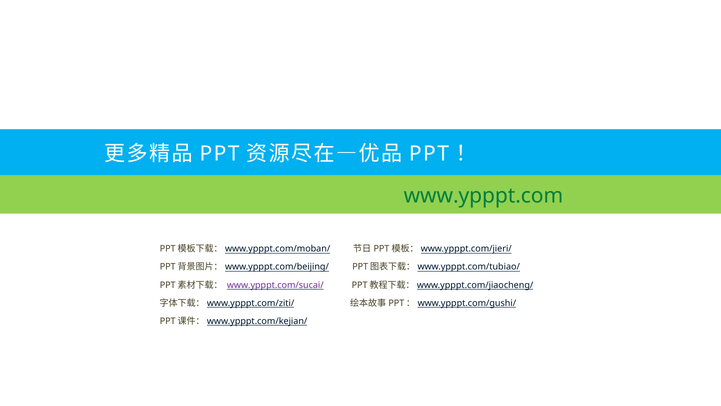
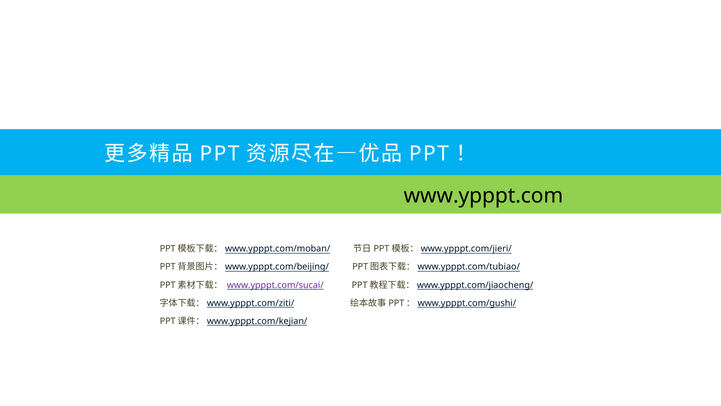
www.ypppt.com colour: green -> black
